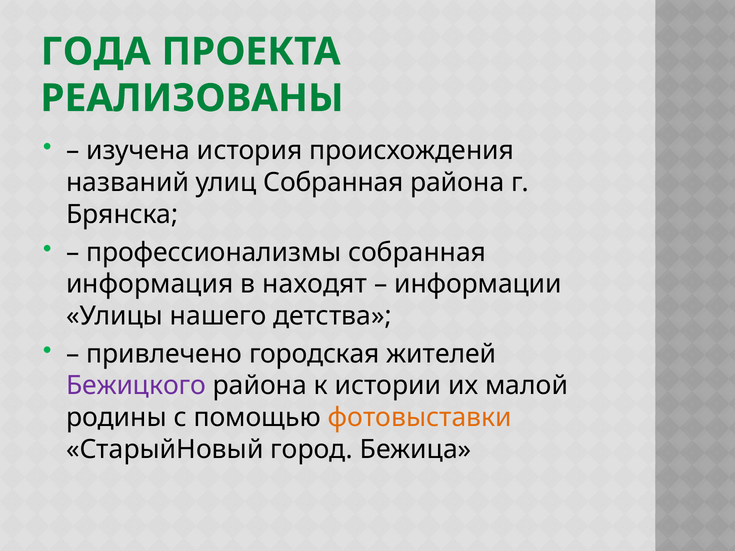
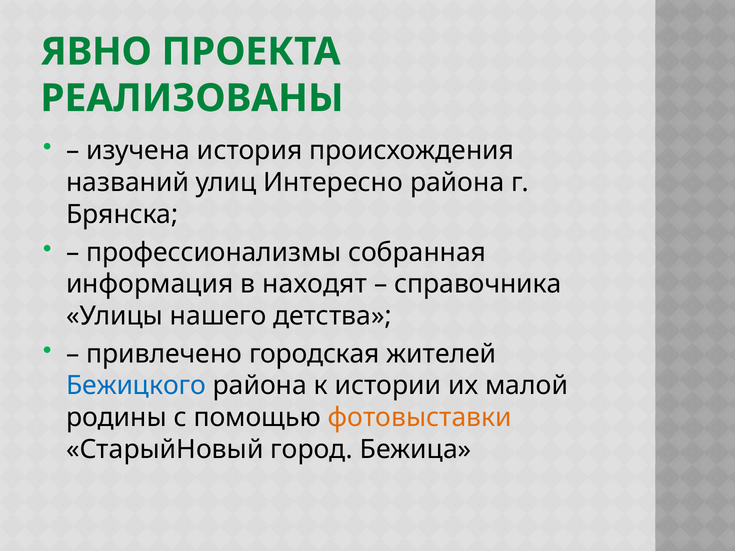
ГОДА: ГОДА -> ЯВНО
улиц Собранная: Собранная -> Интересно
информации: информации -> справочника
Бежицкого colour: purple -> blue
